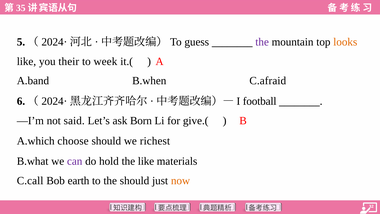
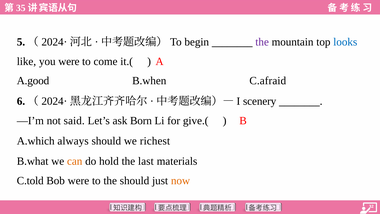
guess: guess -> begin
looks colour: orange -> blue
you their: their -> were
week: week -> come
A.band: A.band -> A.good
football: football -> scenery
choose: choose -> always
can colour: purple -> orange
the like: like -> last
C.call: C.call -> C.told
Bob earth: earth -> were
